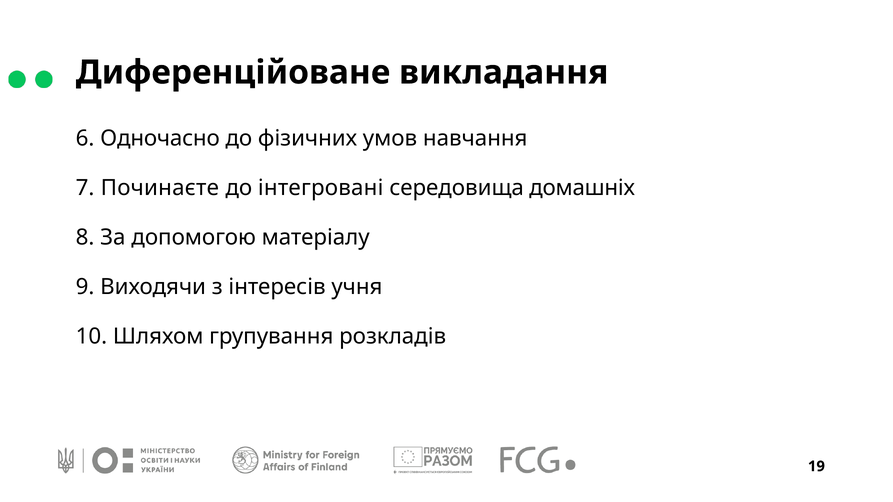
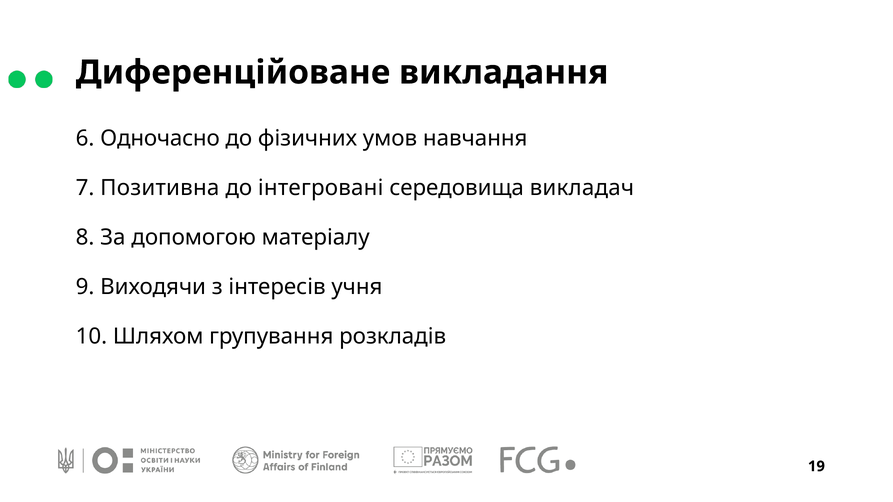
Починаєте: Починаєте -> Позитивна
домашніх: домашніх -> викладач
